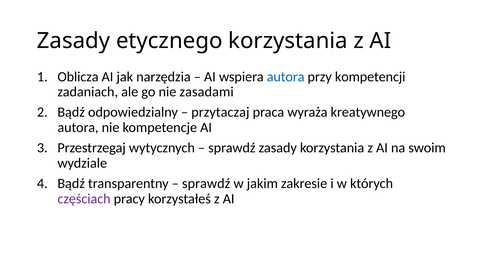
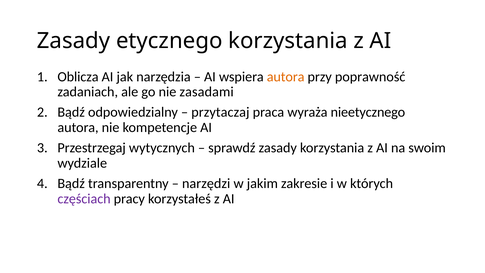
autora at (286, 77) colour: blue -> orange
kompetencji: kompetencji -> poprawność
kreatywnego: kreatywnego -> nieetycznego
sprawdź at (206, 183): sprawdź -> narzędzi
